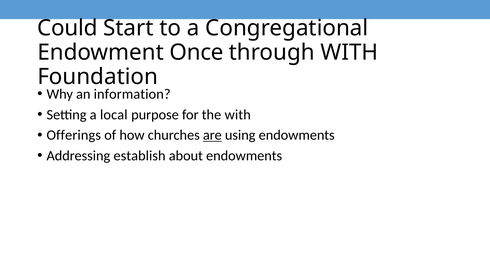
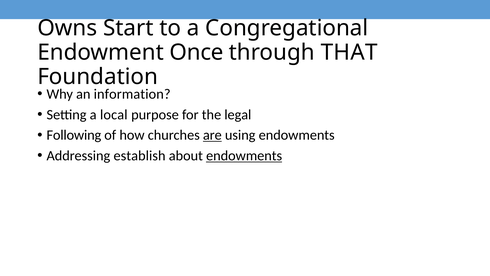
Could: Could -> Owns
through WITH: WITH -> THAT
the with: with -> legal
Offerings: Offerings -> Following
endowments at (244, 156) underline: none -> present
